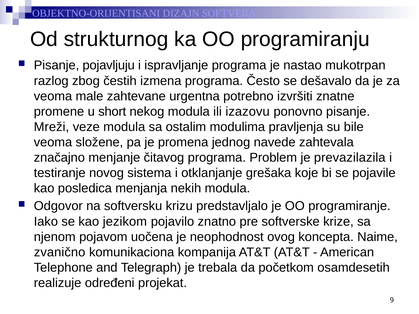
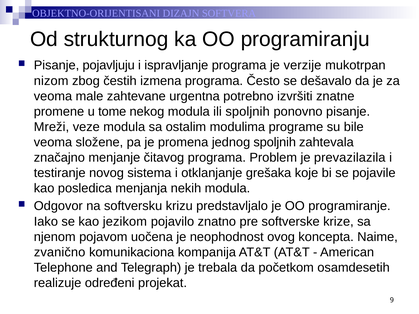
nastao: nastao -> verzije
razlog: razlog -> nizom
short: short -> tome
ili izazovu: izazovu -> spoljnih
pravljenja: pravljenja -> programe
jednog navede: navede -> spoljnih
